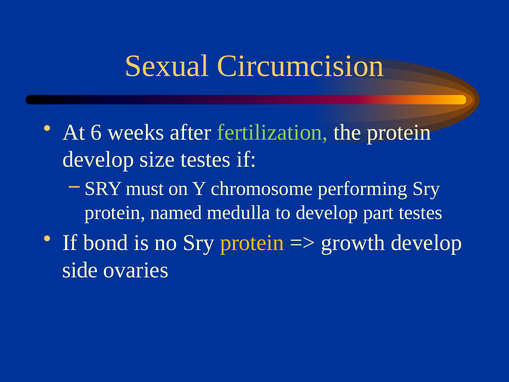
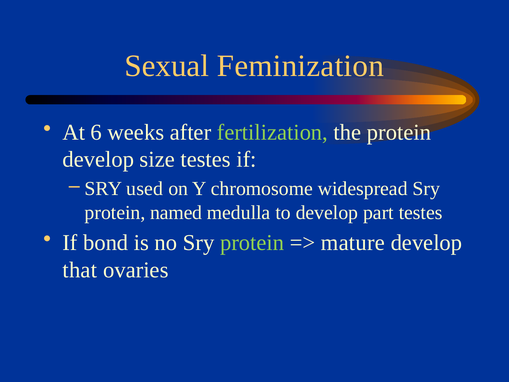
Circumcision: Circumcision -> Feminization
must: must -> used
performing: performing -> widespread
protein at (252, 243) colour: yellow -> light green
growth: growth -> mature
side: side -> that
